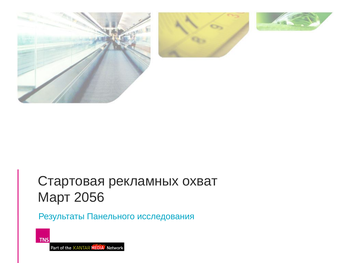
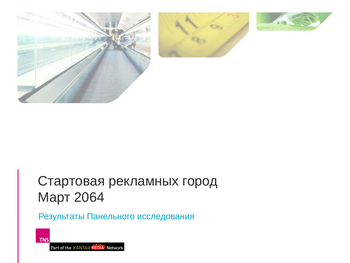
охват: охват -> город
2056: 2056 -> 2064
